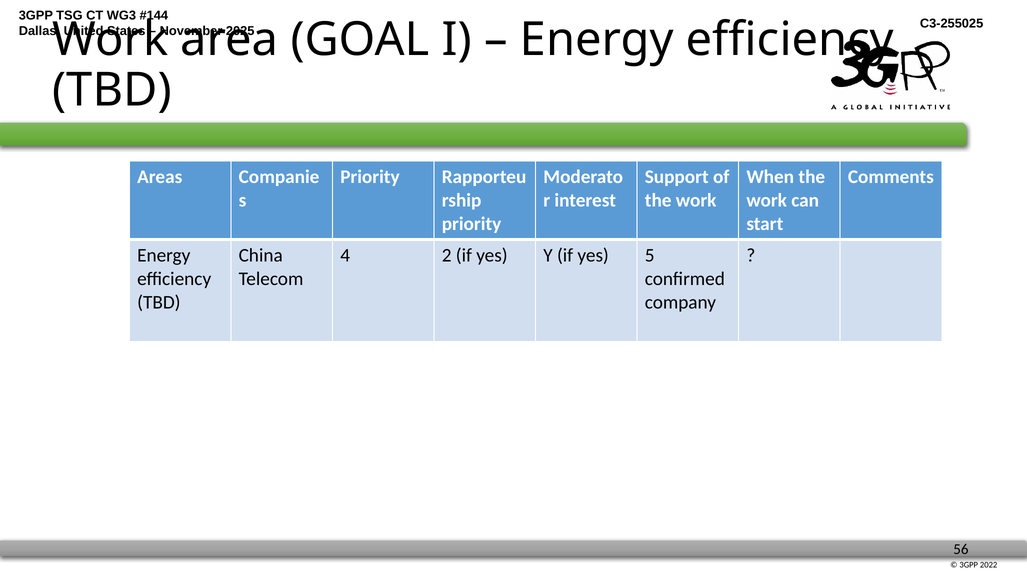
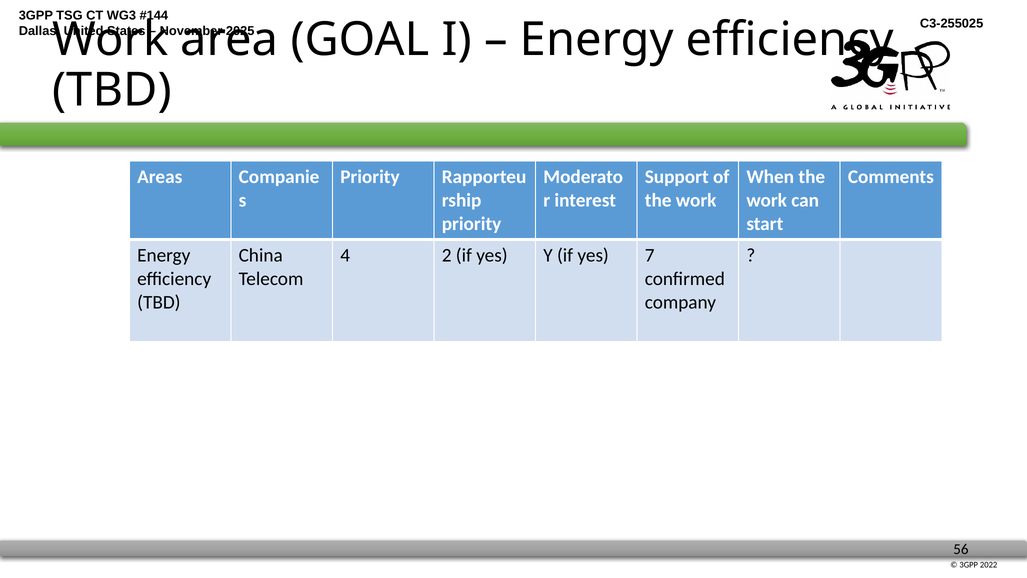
5: 5 -> 7
